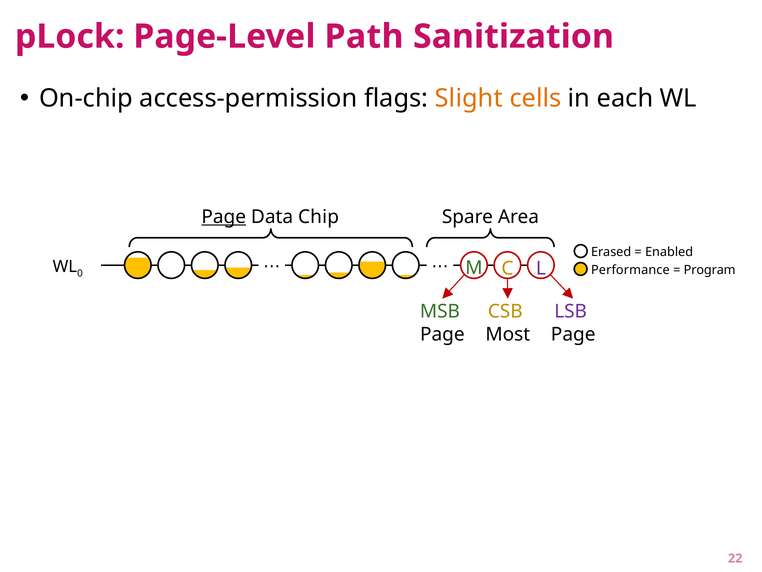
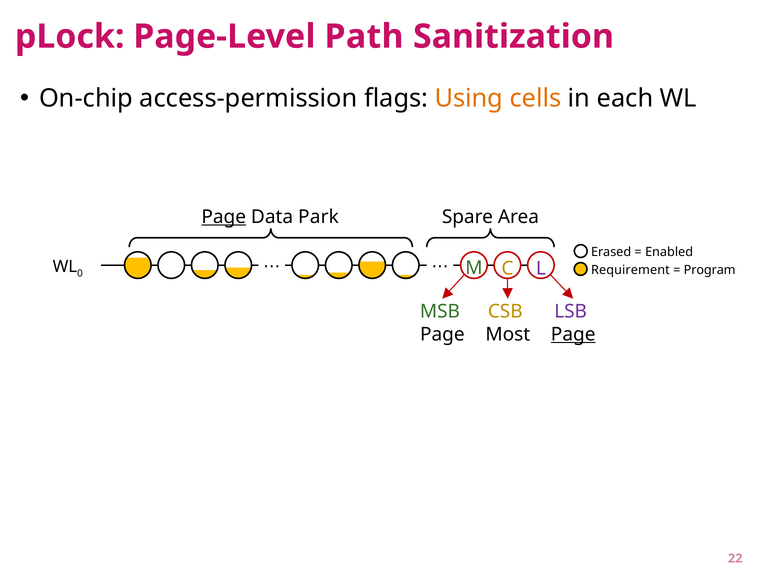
Slight: Slight -> Using
Chip: Chip -> Park
Performance: Performance -> Requirement
Page at (573, 334) underline: none -> present
